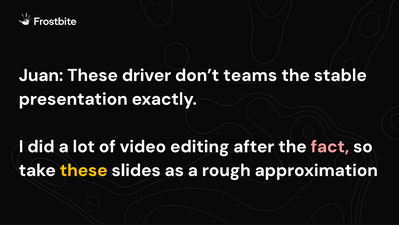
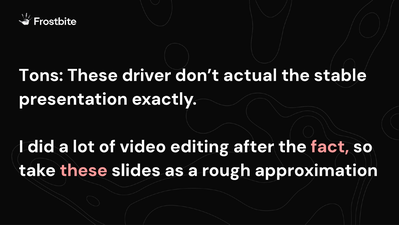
Juan: Juan -> Tons
teams: teams -> actual
these at (84, 170) colour: yellow -> pink
